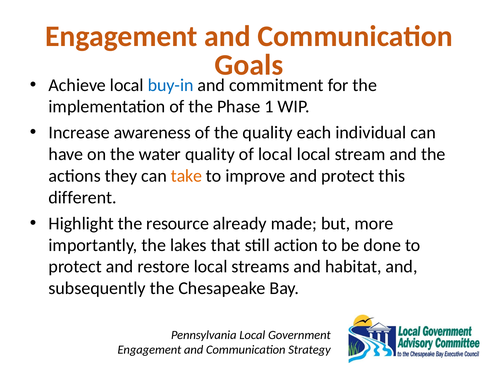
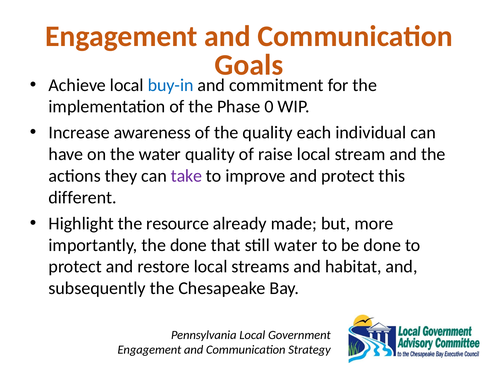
1: 1 -> 0
of local: local -> raise
take colour: orange -> purple
the lakes: lakes -> done
still action: action -> water
